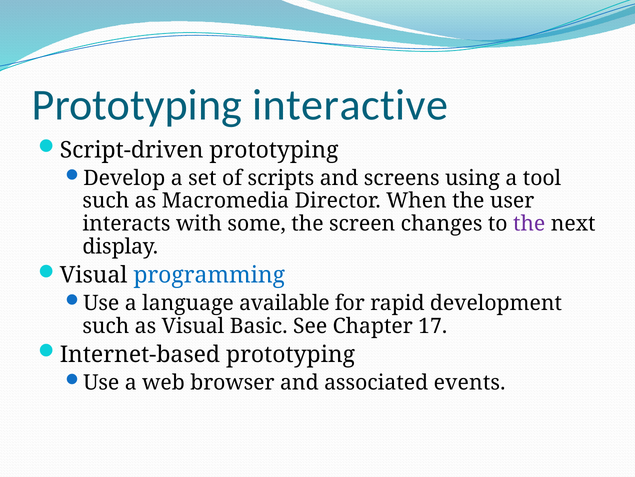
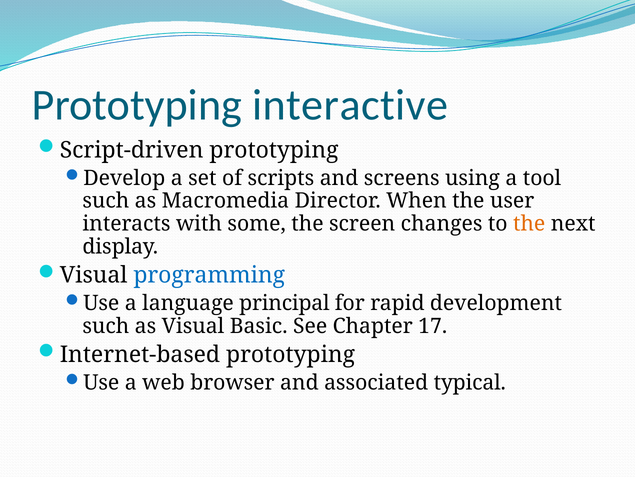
the at (529, 224) colour: purple -> orange
available: available -> principal
events: events -> typical
